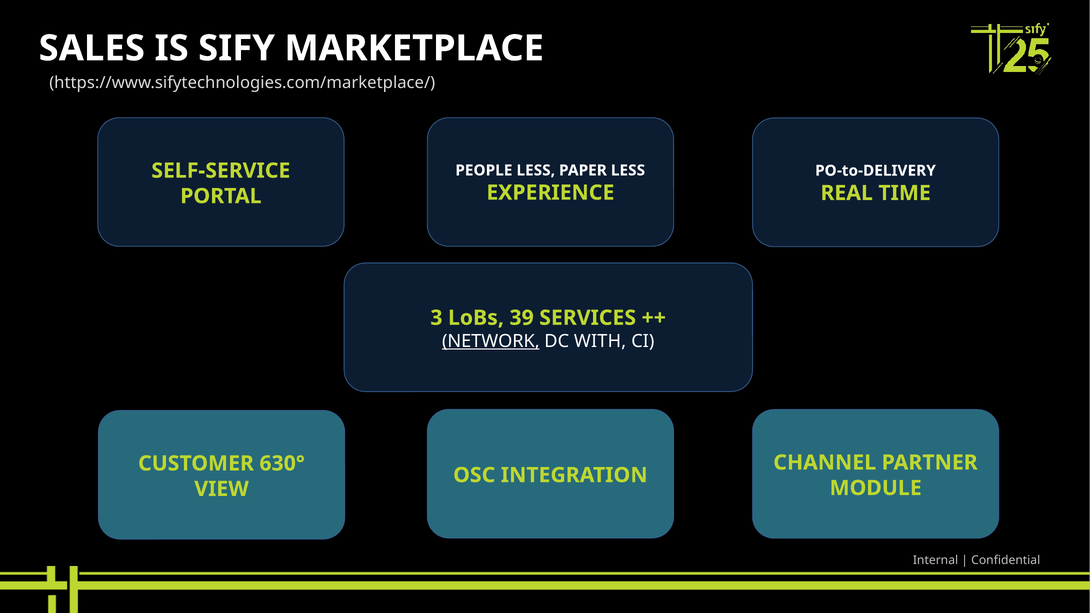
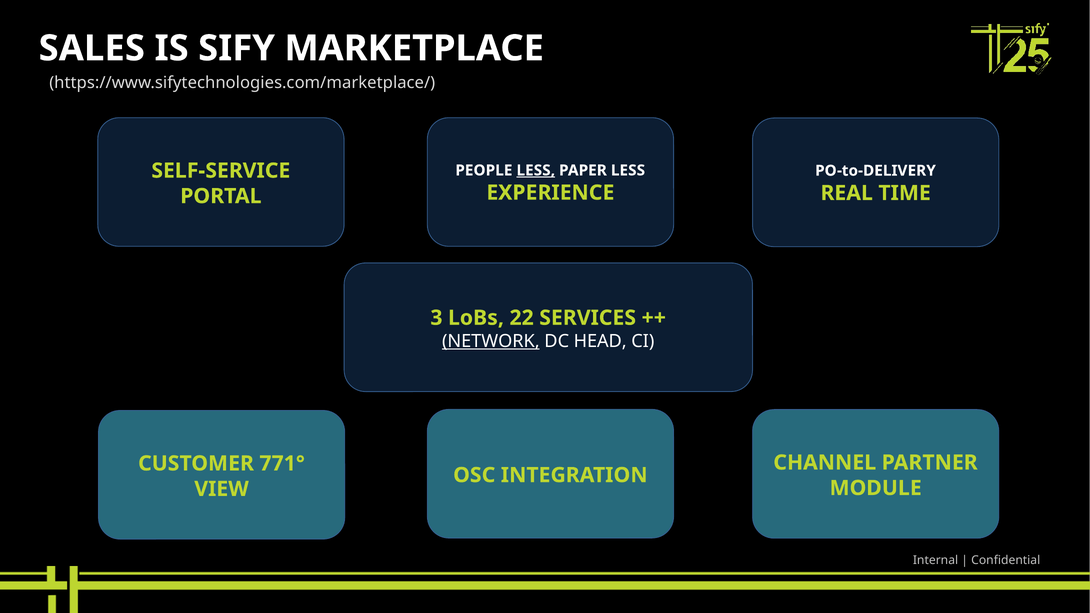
LESS at (536, 170) underline: none -> present
39: 39 -> 22
WITH: WITH -> HEAD
630°: 630° -> 771°
